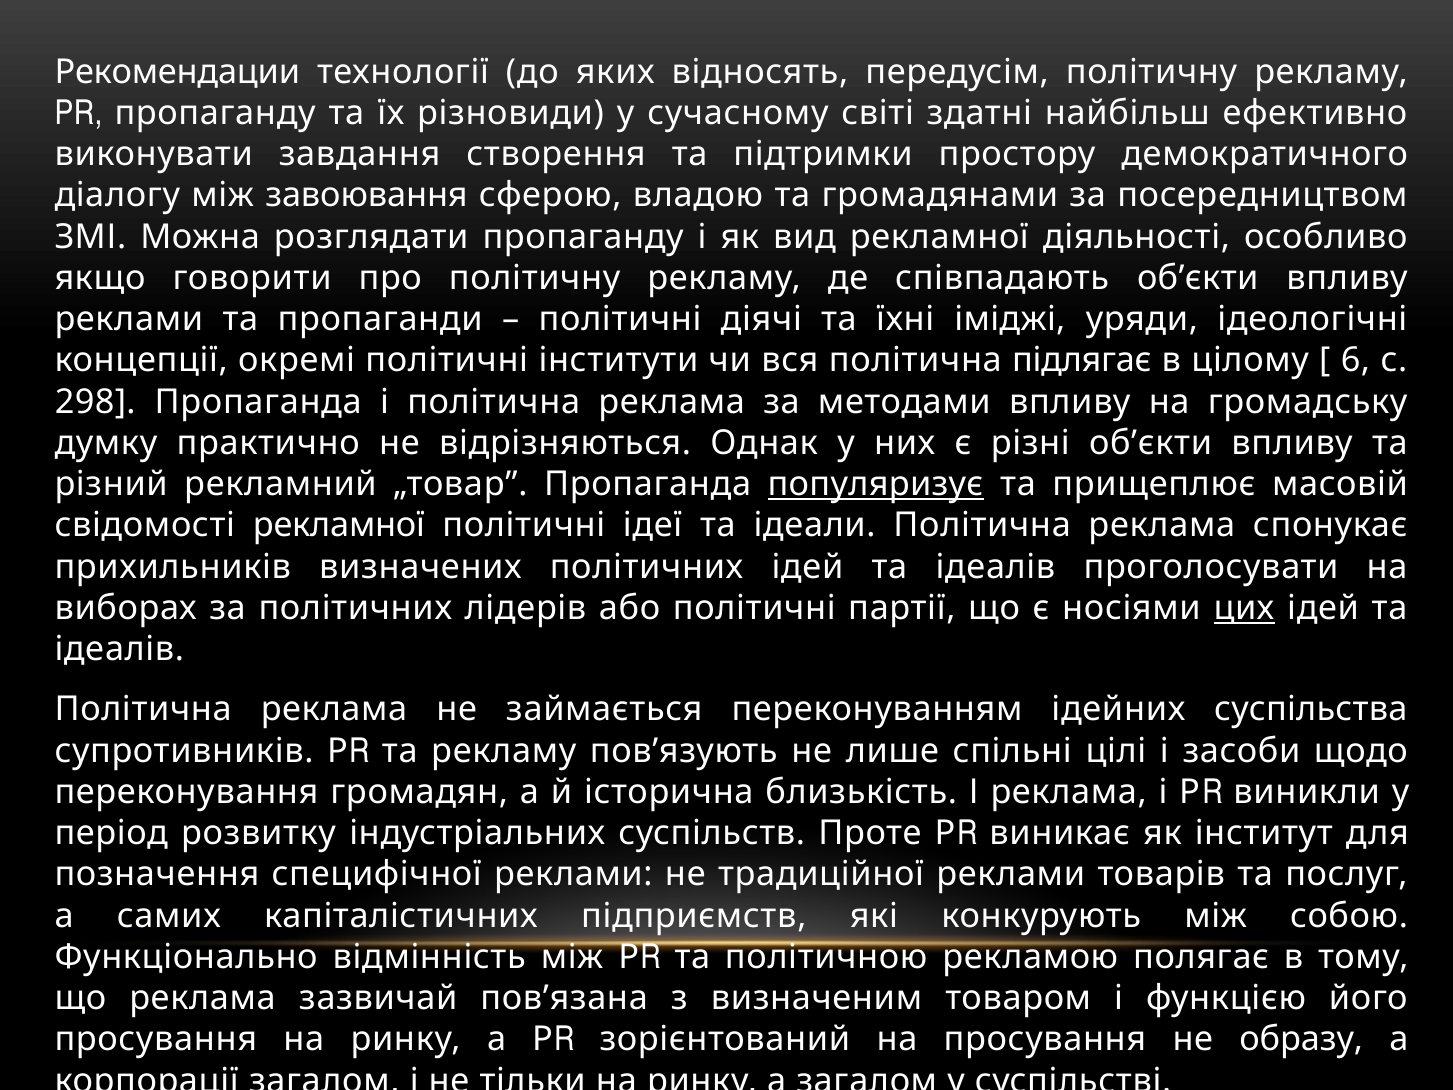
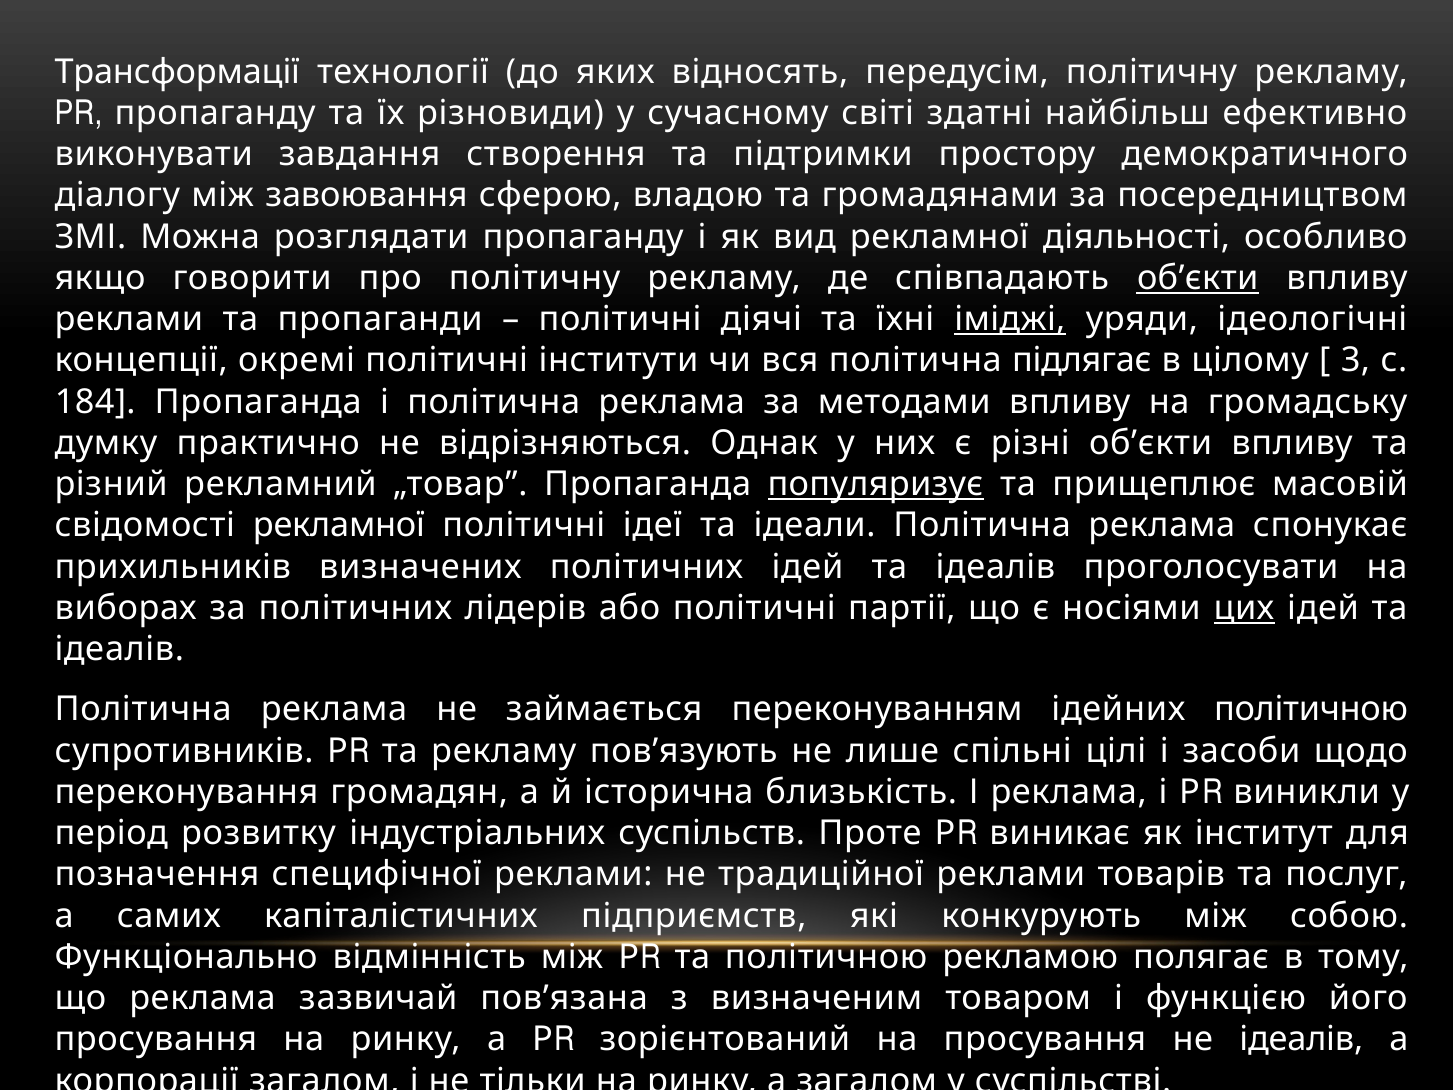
Рекомендации: Рекомендации -> Трансформації
об’єкти at (1198, 278) underline: none -> present
іміджі underline: none -> present
6: 6 -> 3
298: 298 -> 184
ідейних суспільства: суспільства -> політичною
не образу: образу -> ідеалів
